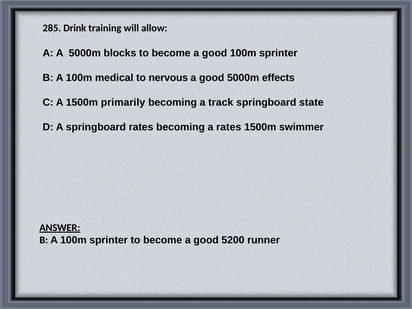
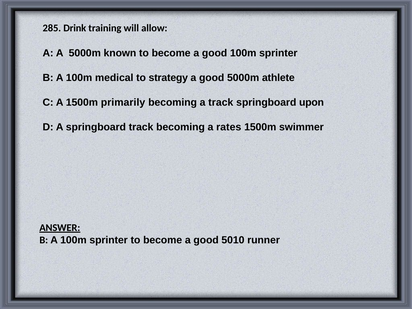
blocks: blocks -> known
nervous: nervous -> strategy
effects: effects -> athlete
state: state -> upon
springboard rates: rates -> track
5200: 5200 -> 5010
